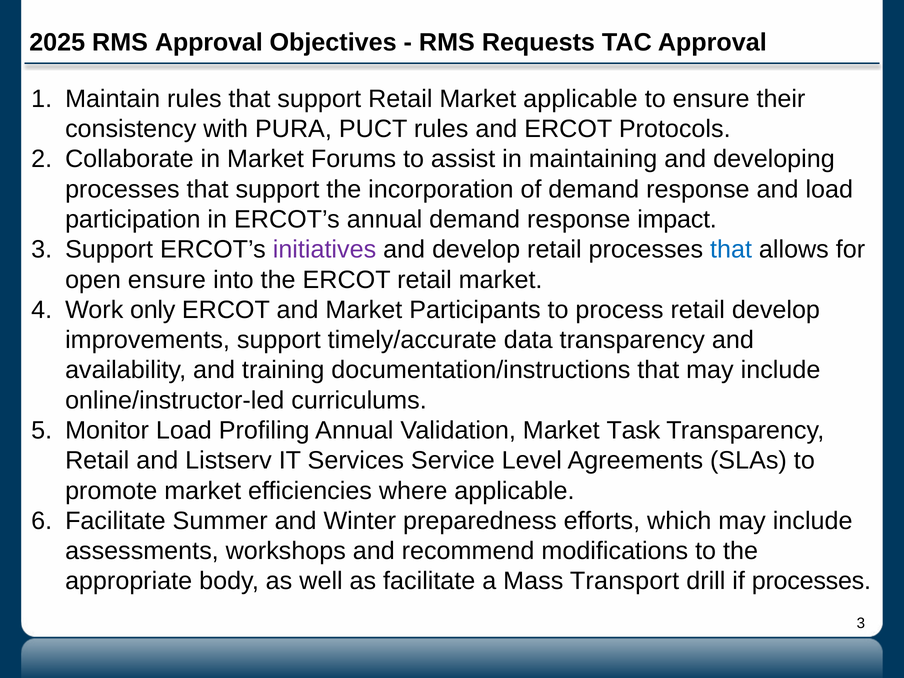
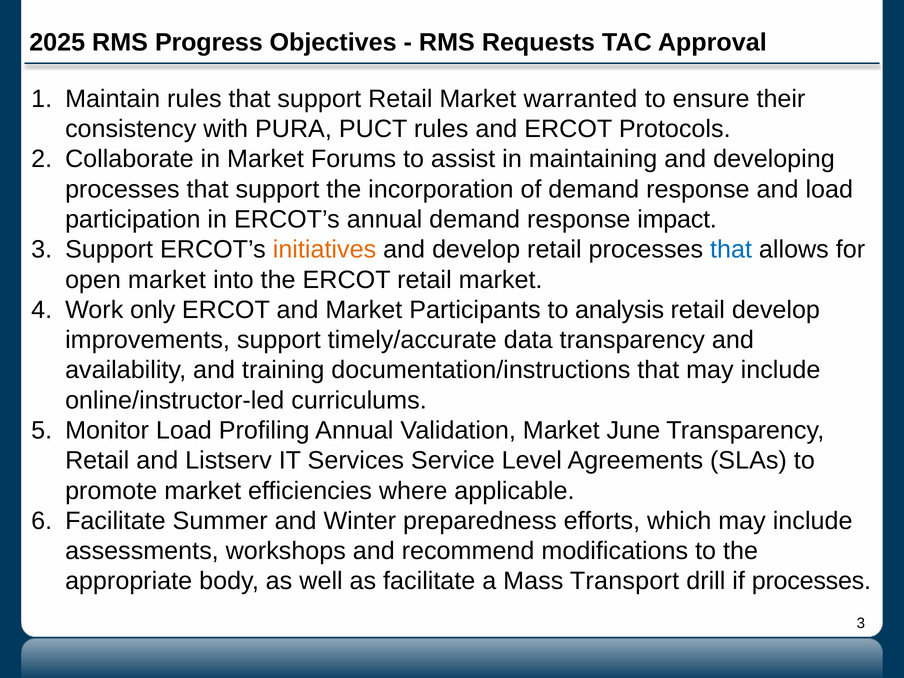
RMS Approval: Approval -> Progress
Market applicable: applicable -> warranted
initiatives colour: purple -> orange
open ensure: ensure -> market
process: process -> analysis
Task: Task -> June
